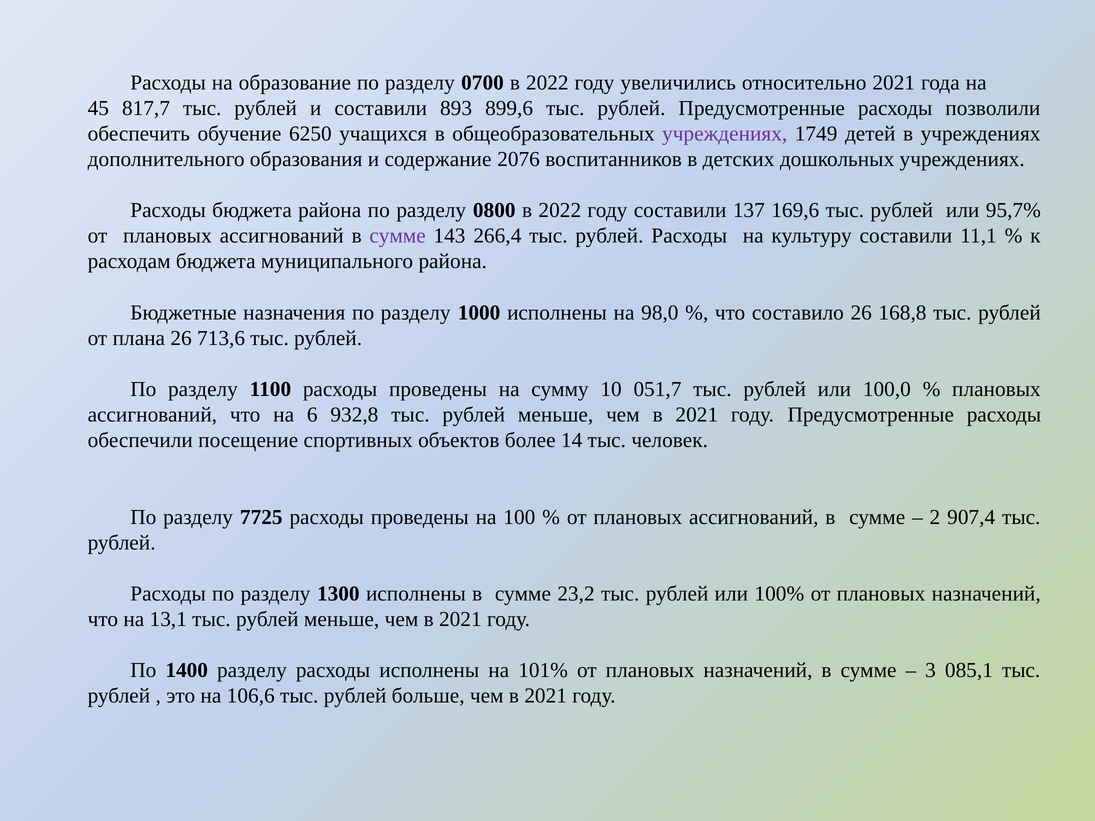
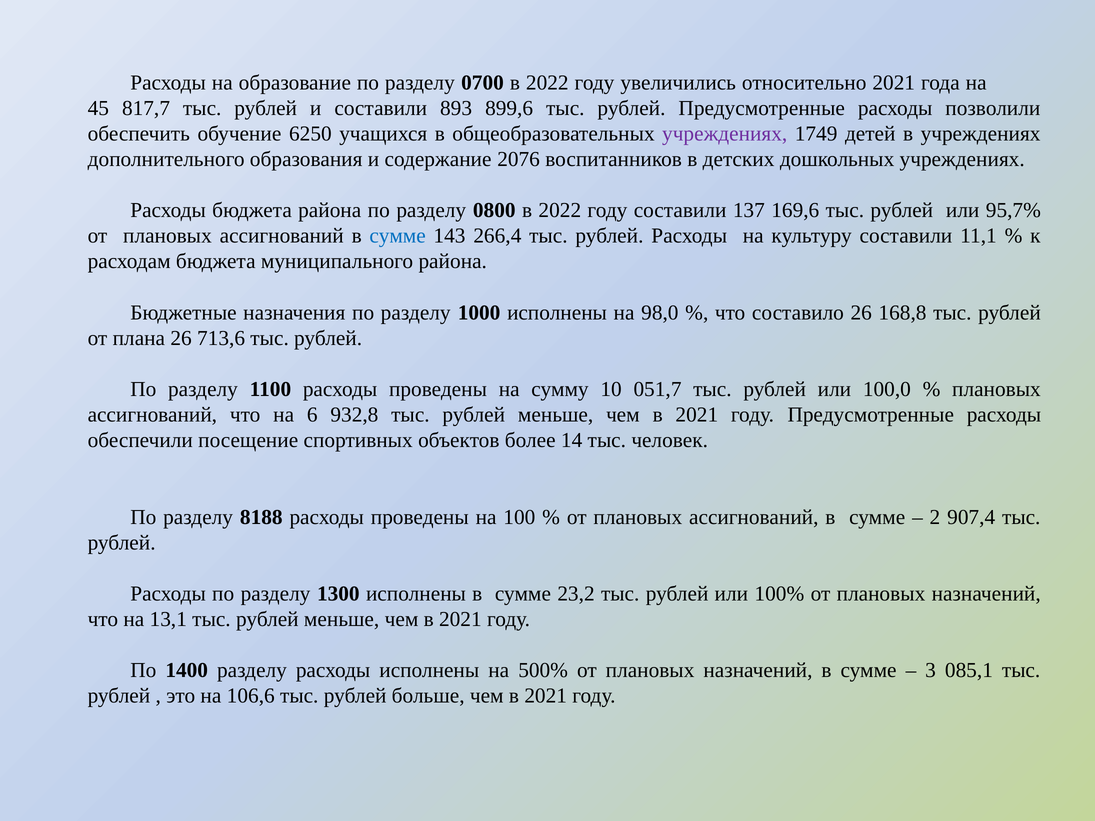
сумме at (398, 236) colour: purple -> blue
7725: 7725 -> 8188
101%: 101% -> 500%
